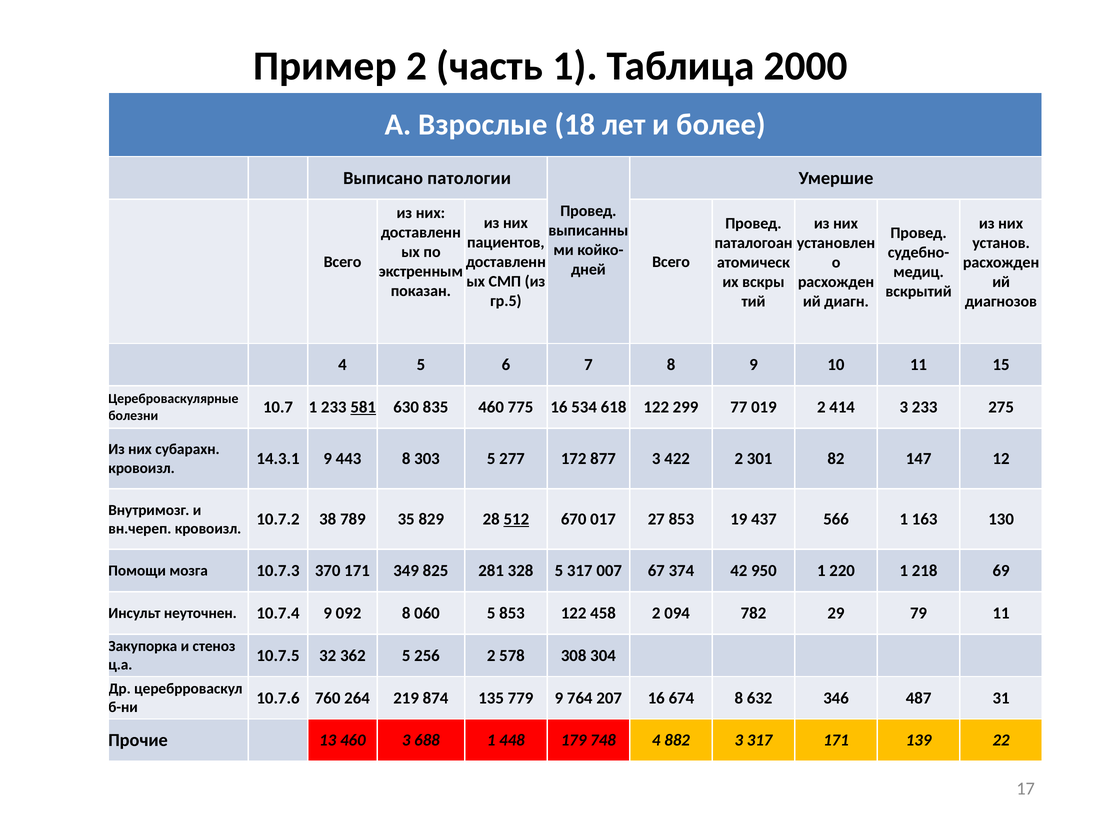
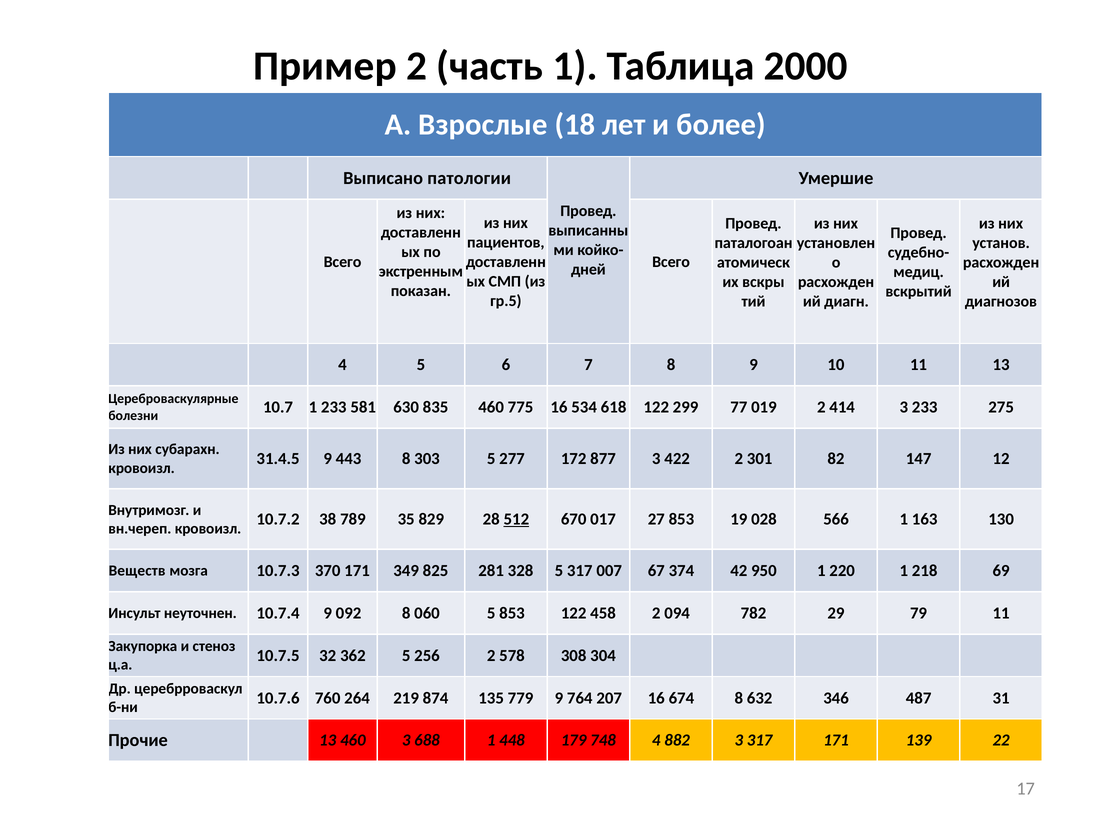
11 15: 15 -> 13
581 underline: present -> none
14.3.1: 14.3.1 -> 31.4.5
437: 437 -> 028
Помощи: Помощи -> Веществ
